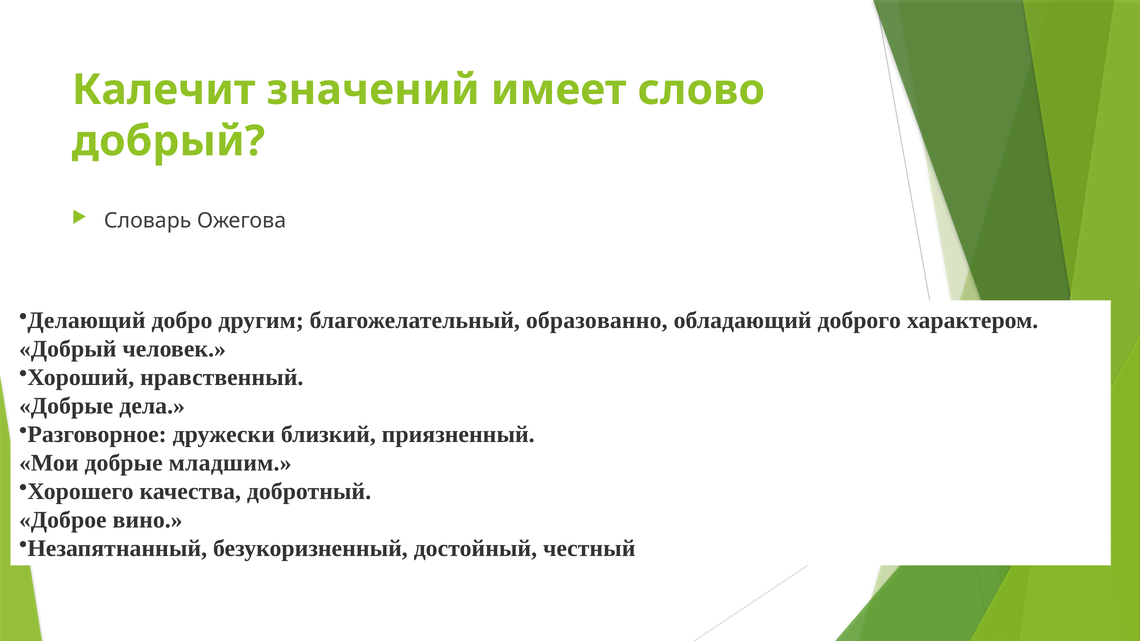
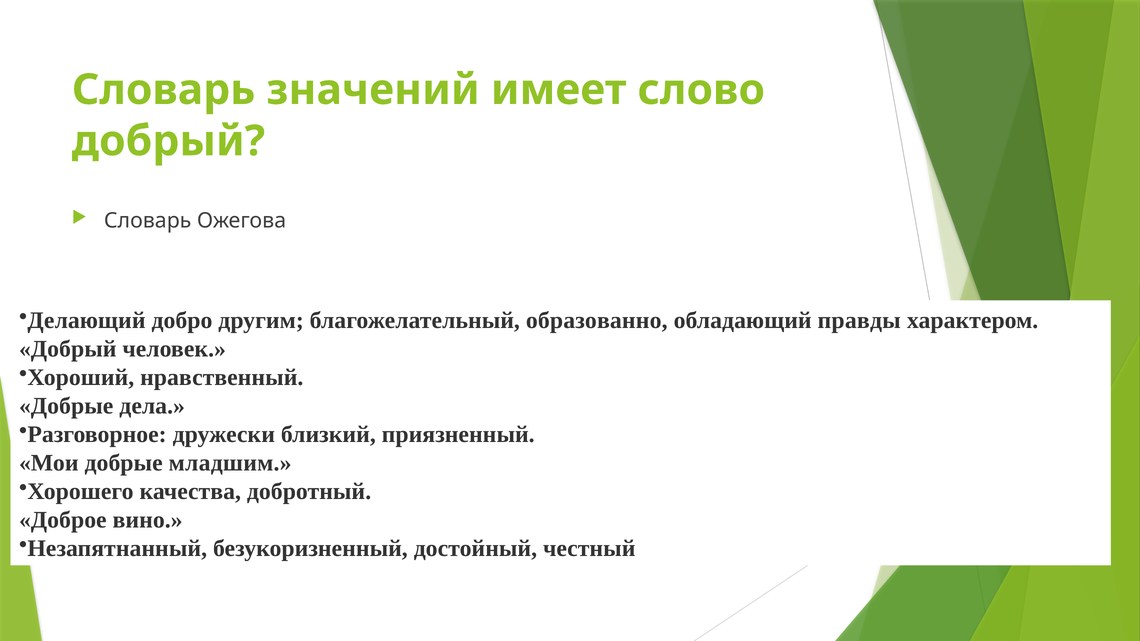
Калечит at (164, 90): Калечит -> Словарь
доброго: доброго -> правды
